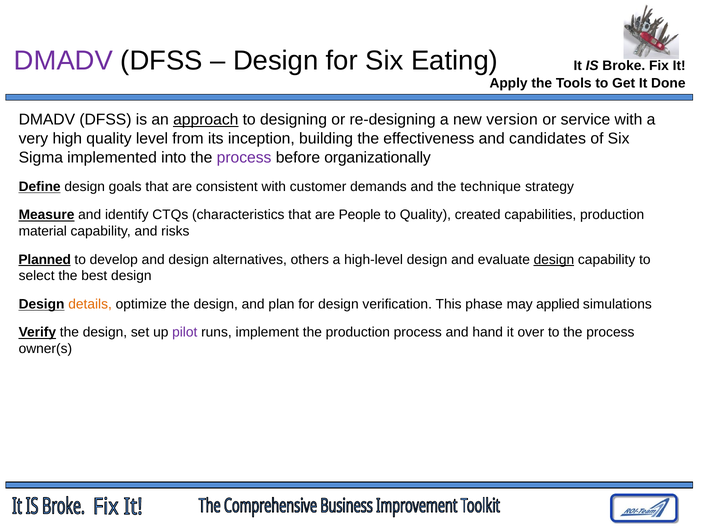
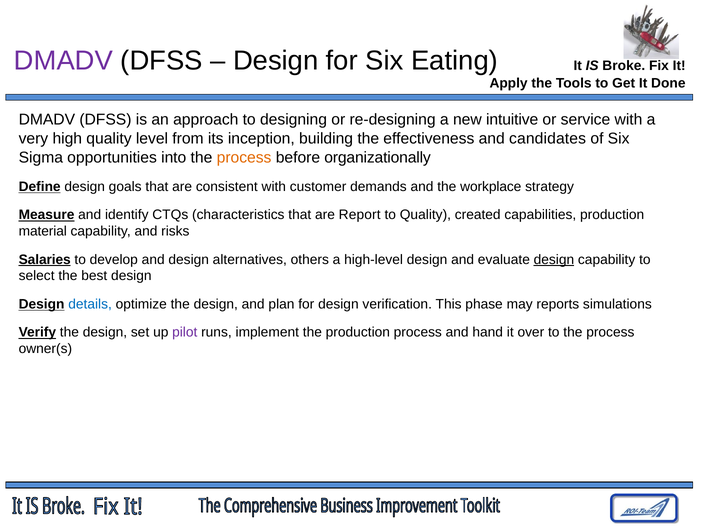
approach underline: present -> none
version: version -> intuitive
implemented: implemented -> opportunities
process at (244, 157) colour: purple -> orange
technique: technique -> workplace
People: People -> Report
Planned: Planned -> Salaries
details colour: orange -> blue
applied: applied -> reports
